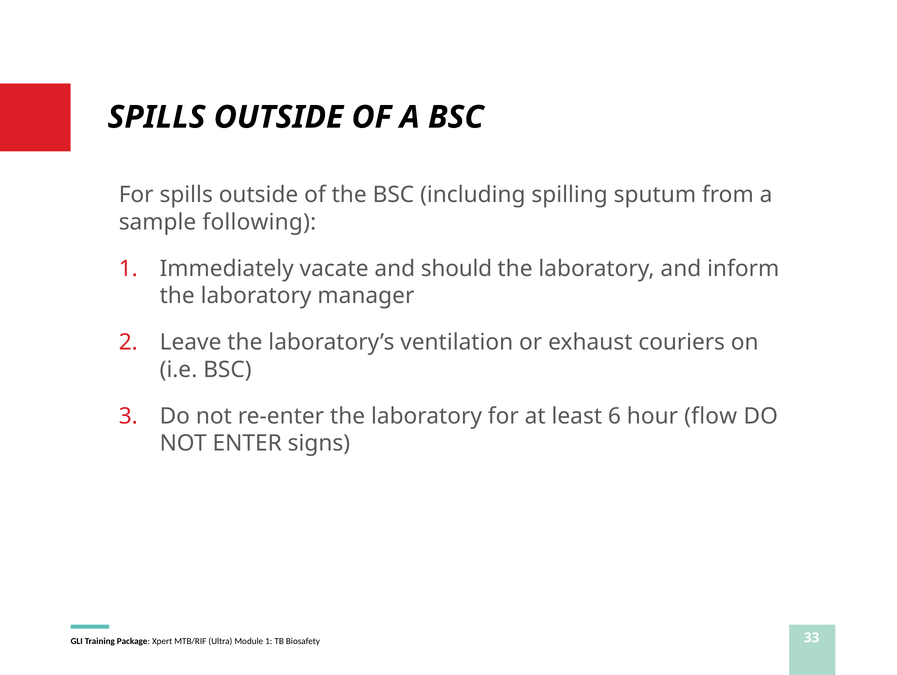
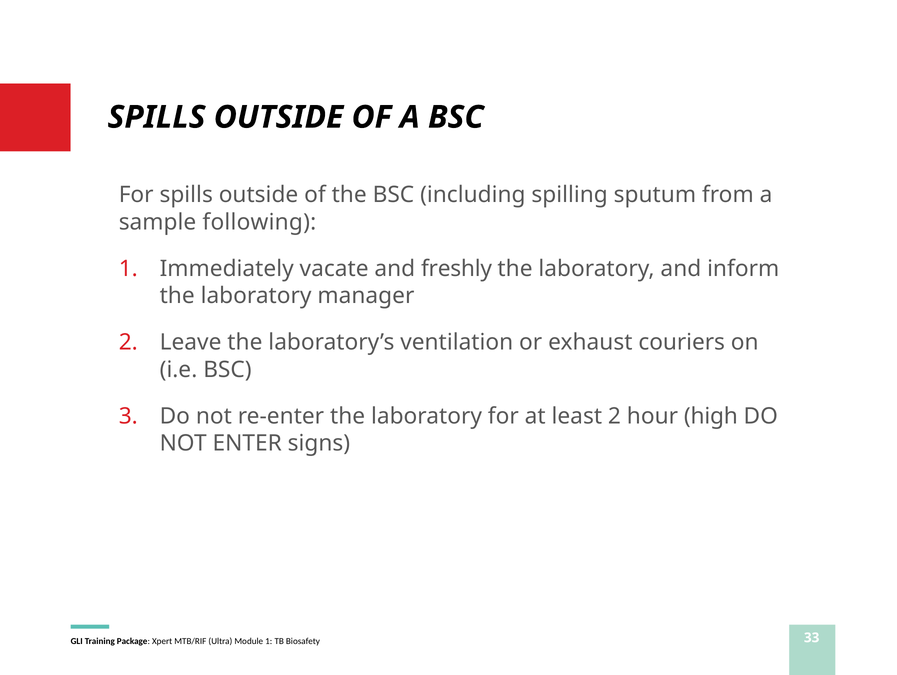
should: should -> freshly
least 6: 6 -> 2
flow: flow -> high
